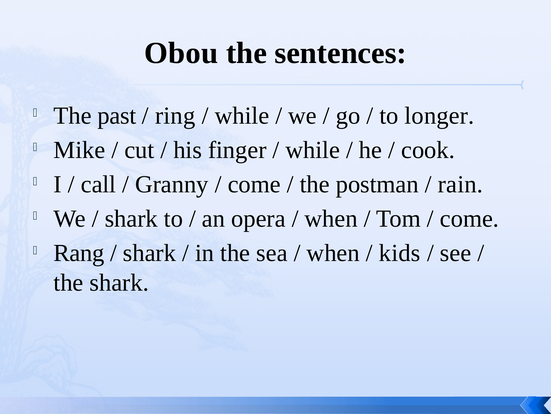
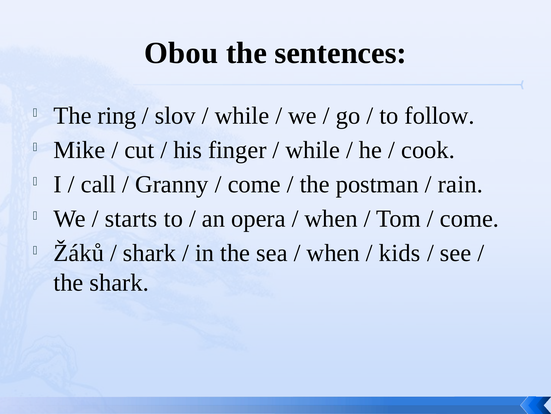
past: past -> ring
ring: ring -> slov
longer: longer -> follow
shark at (131, 218): shark -> starts
Rang: Rang -> Žáků
